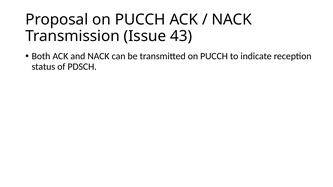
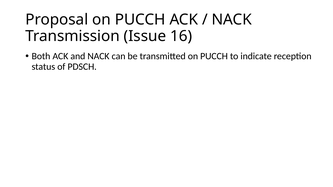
43: 43 -> 16
